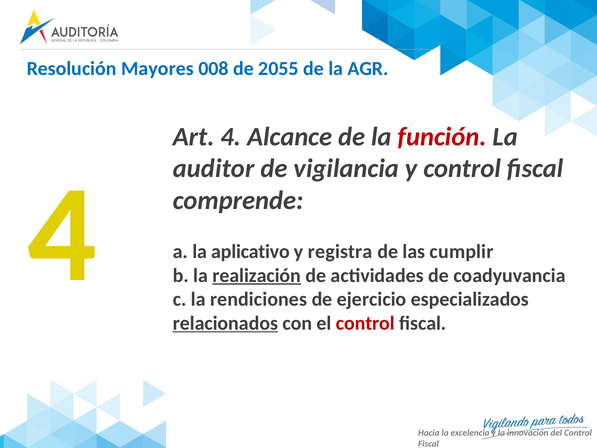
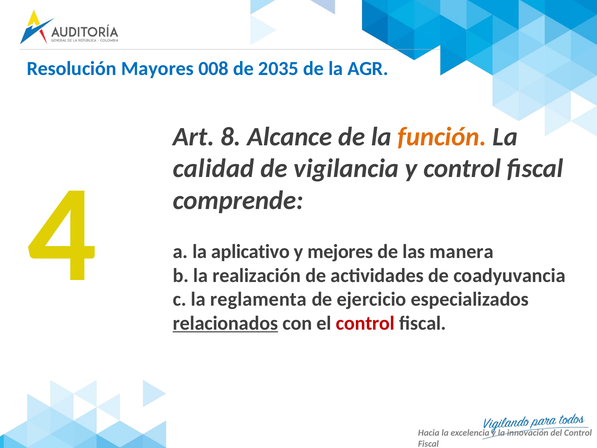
2055: 2055 -> 2035
Art 4: 4 -> 8
función colour: red -> orange
auditor: auditor -> calidad
registra: registra -> mejores
cumplir: cumplir -> manera
realización underline: present -> none
rendiciones: rendiciones -> reglamenta
